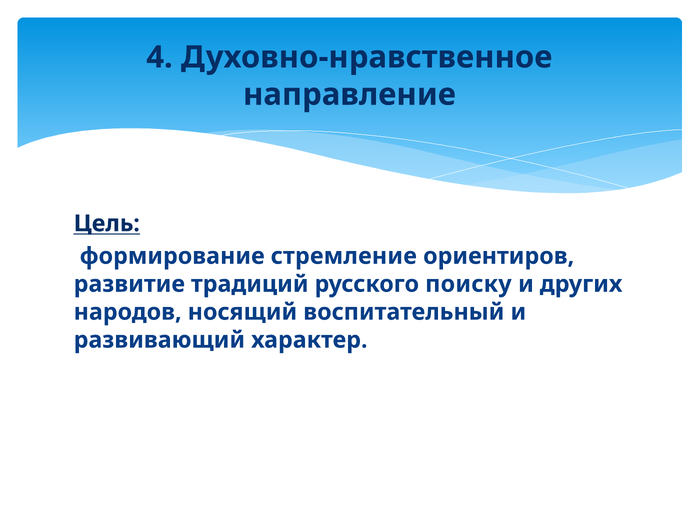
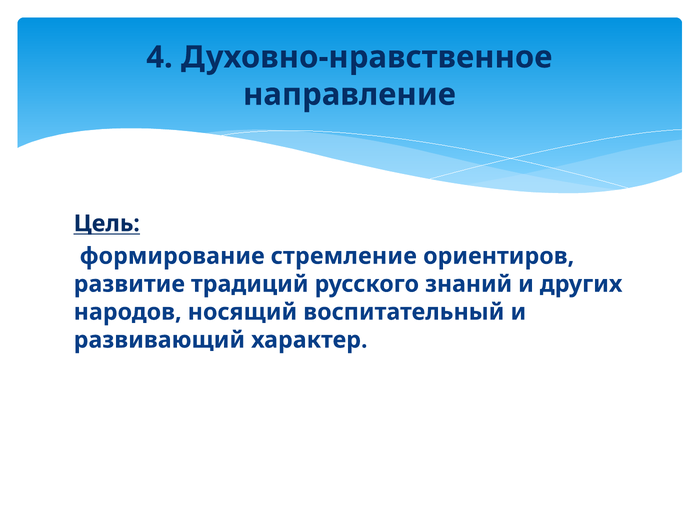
поиску: поиску -> знаний
